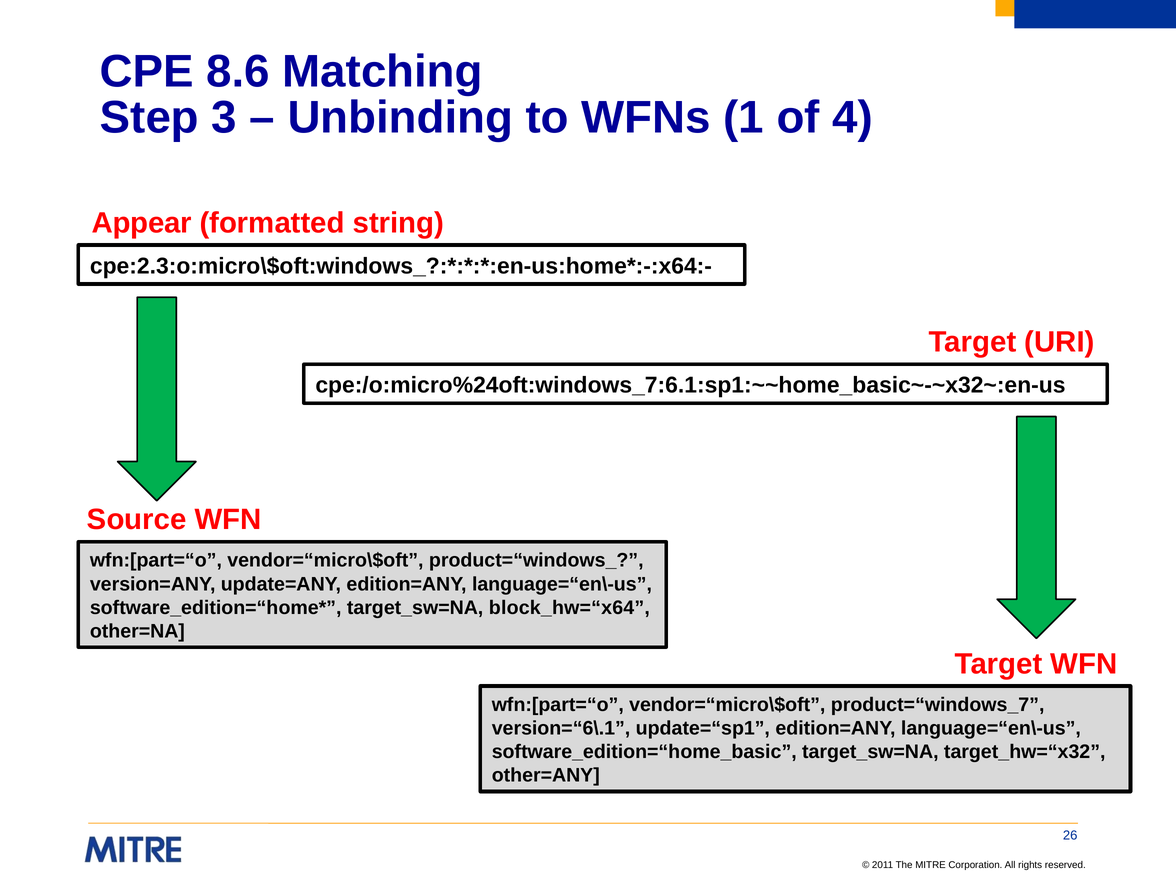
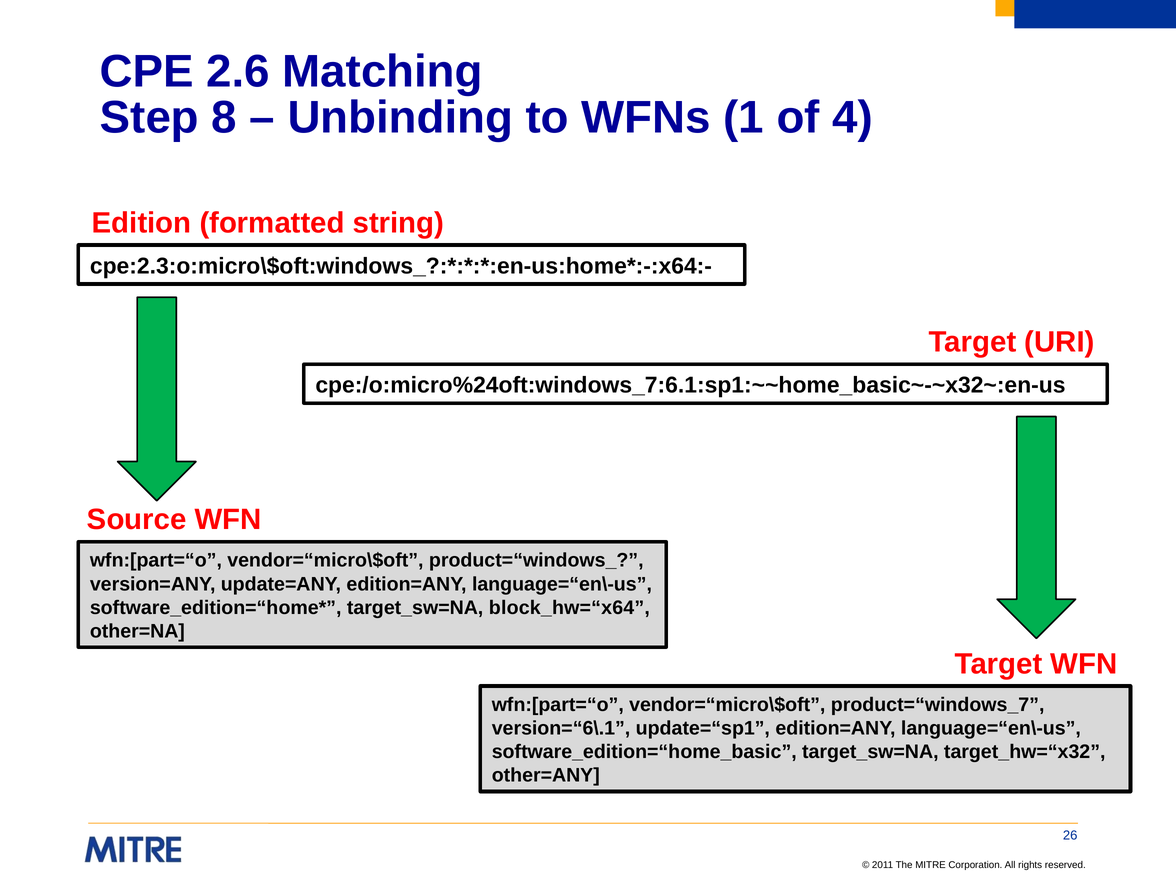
8.6: 8.6 -> 2.6
3: 3 -> 8
Appear: Appear -> Edition
